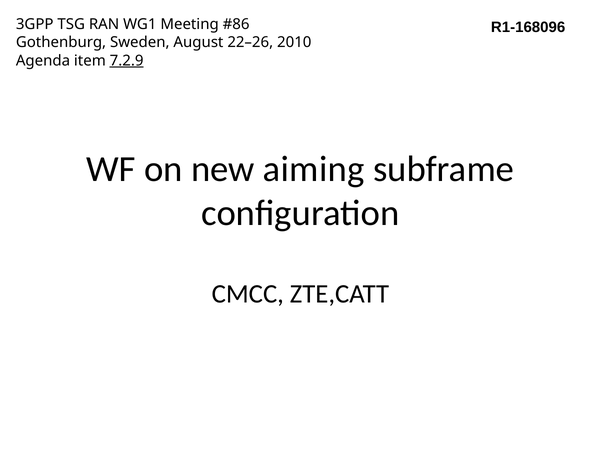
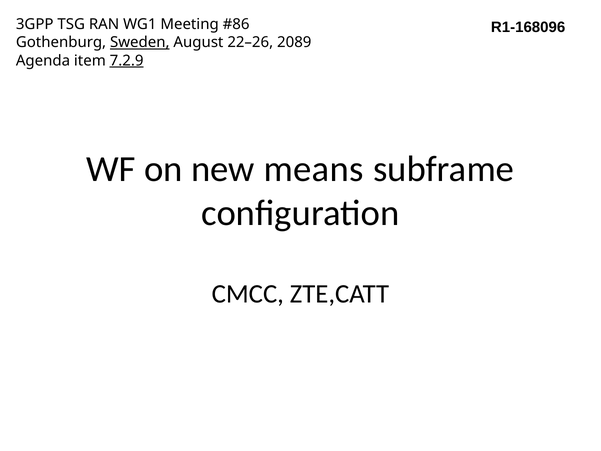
Sweden underline: none -> present
2010: 2010 -> 2089
aiming: aiming -> means
